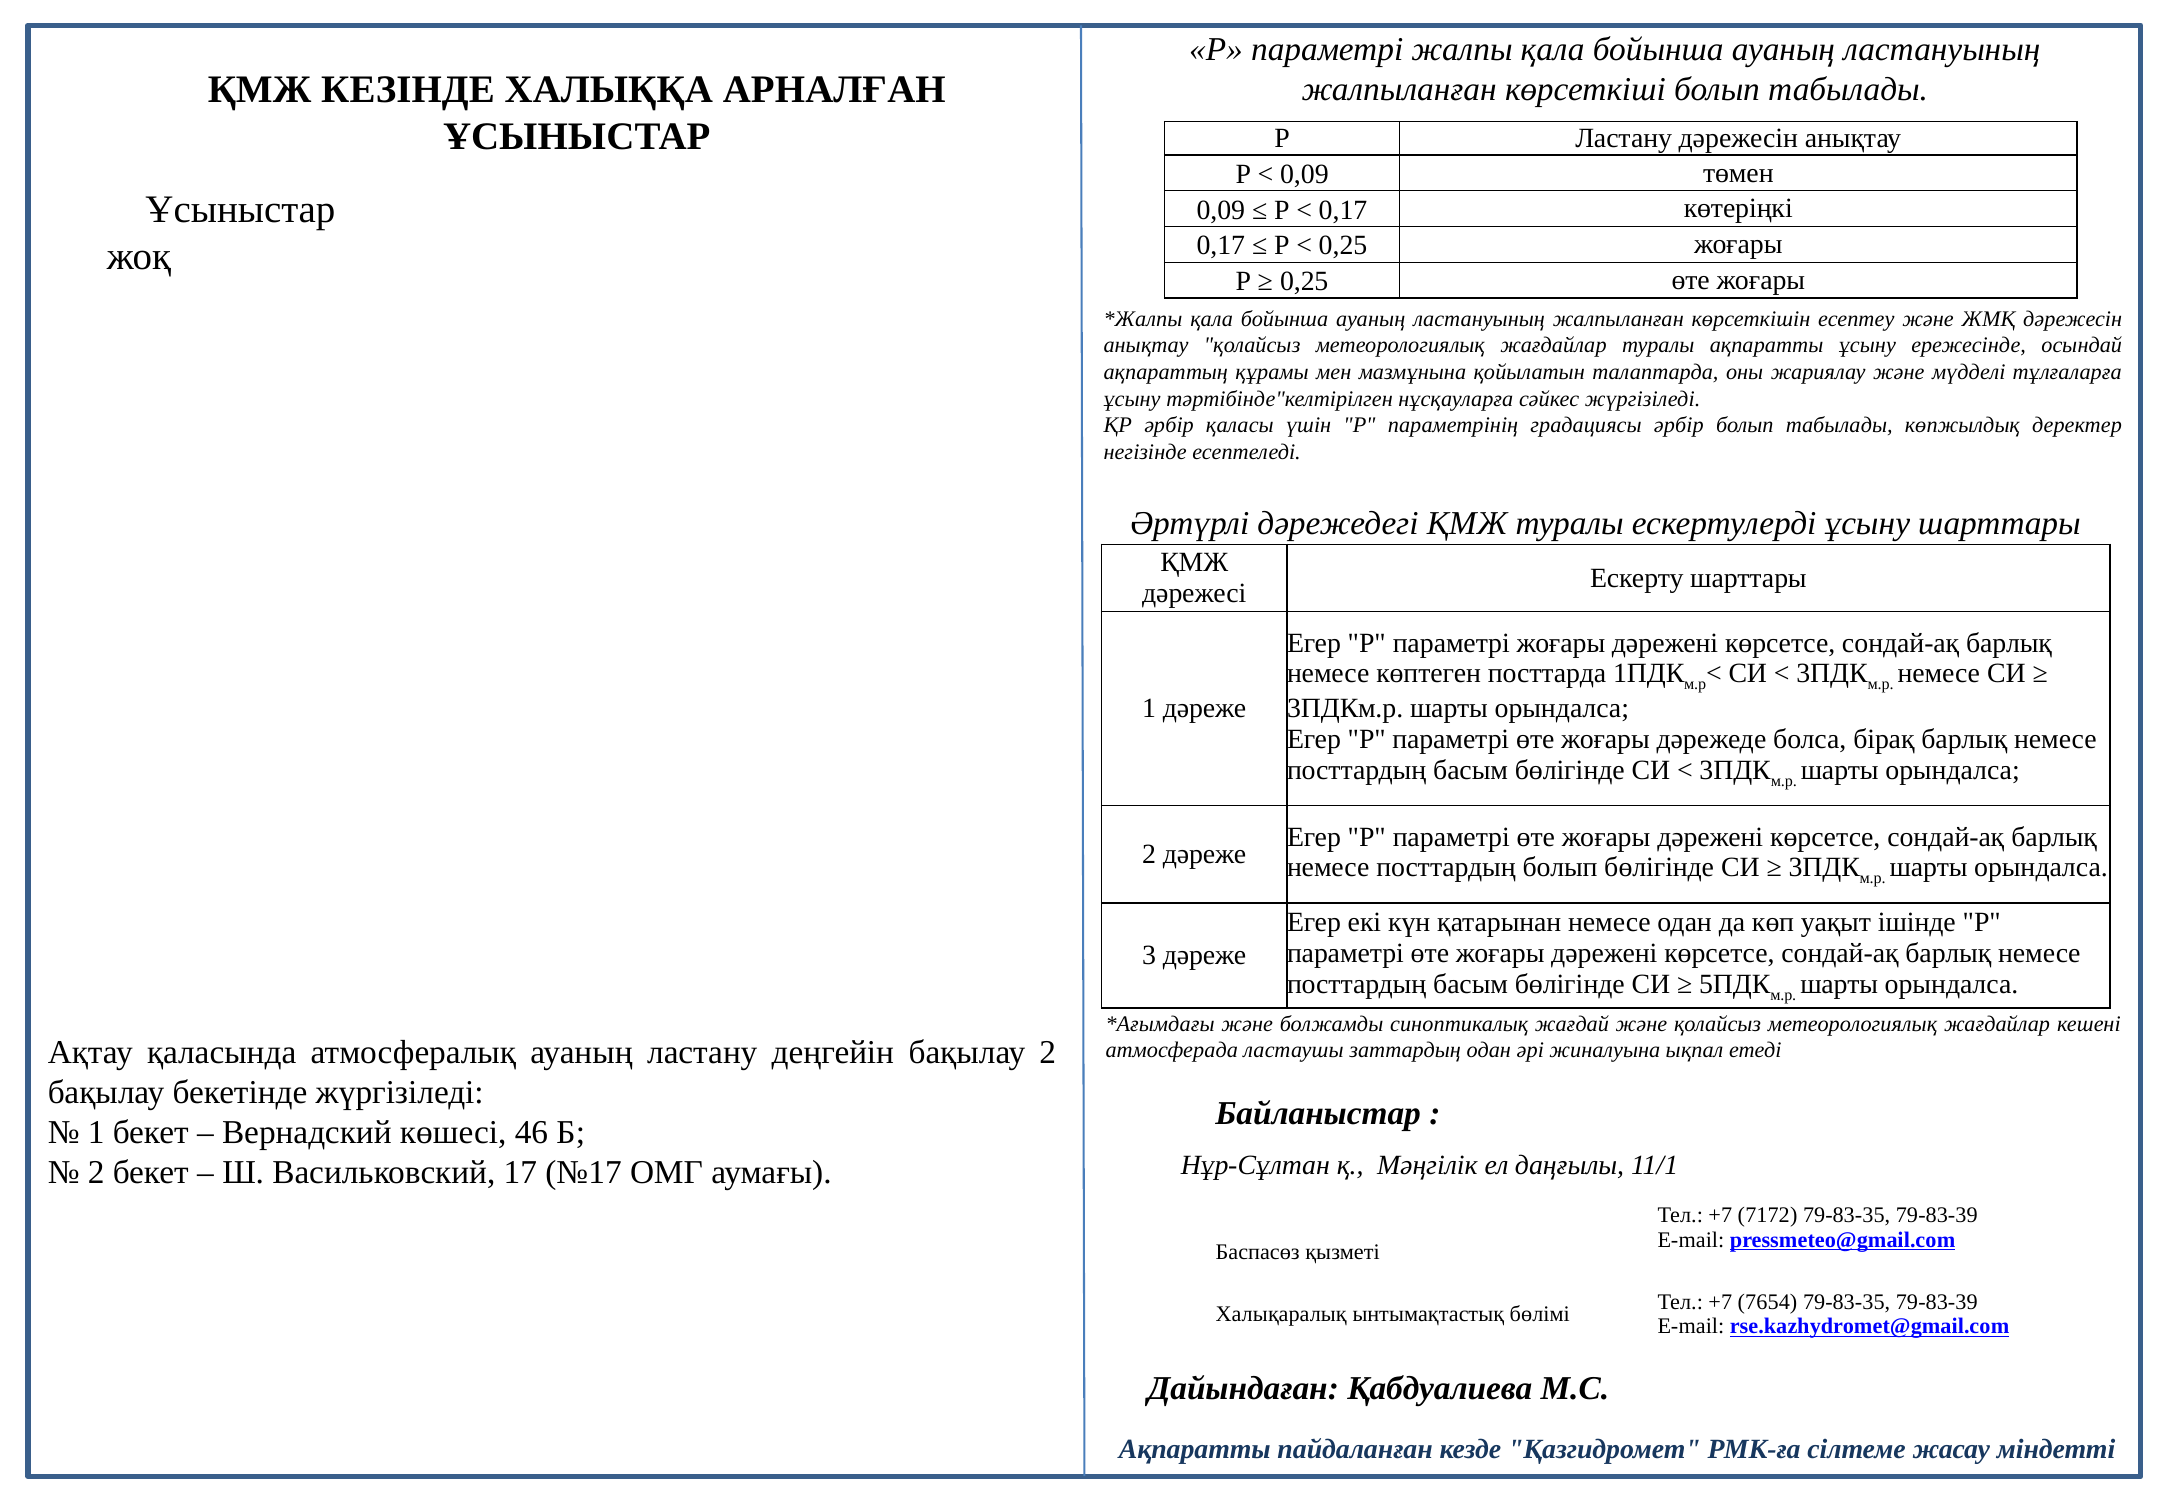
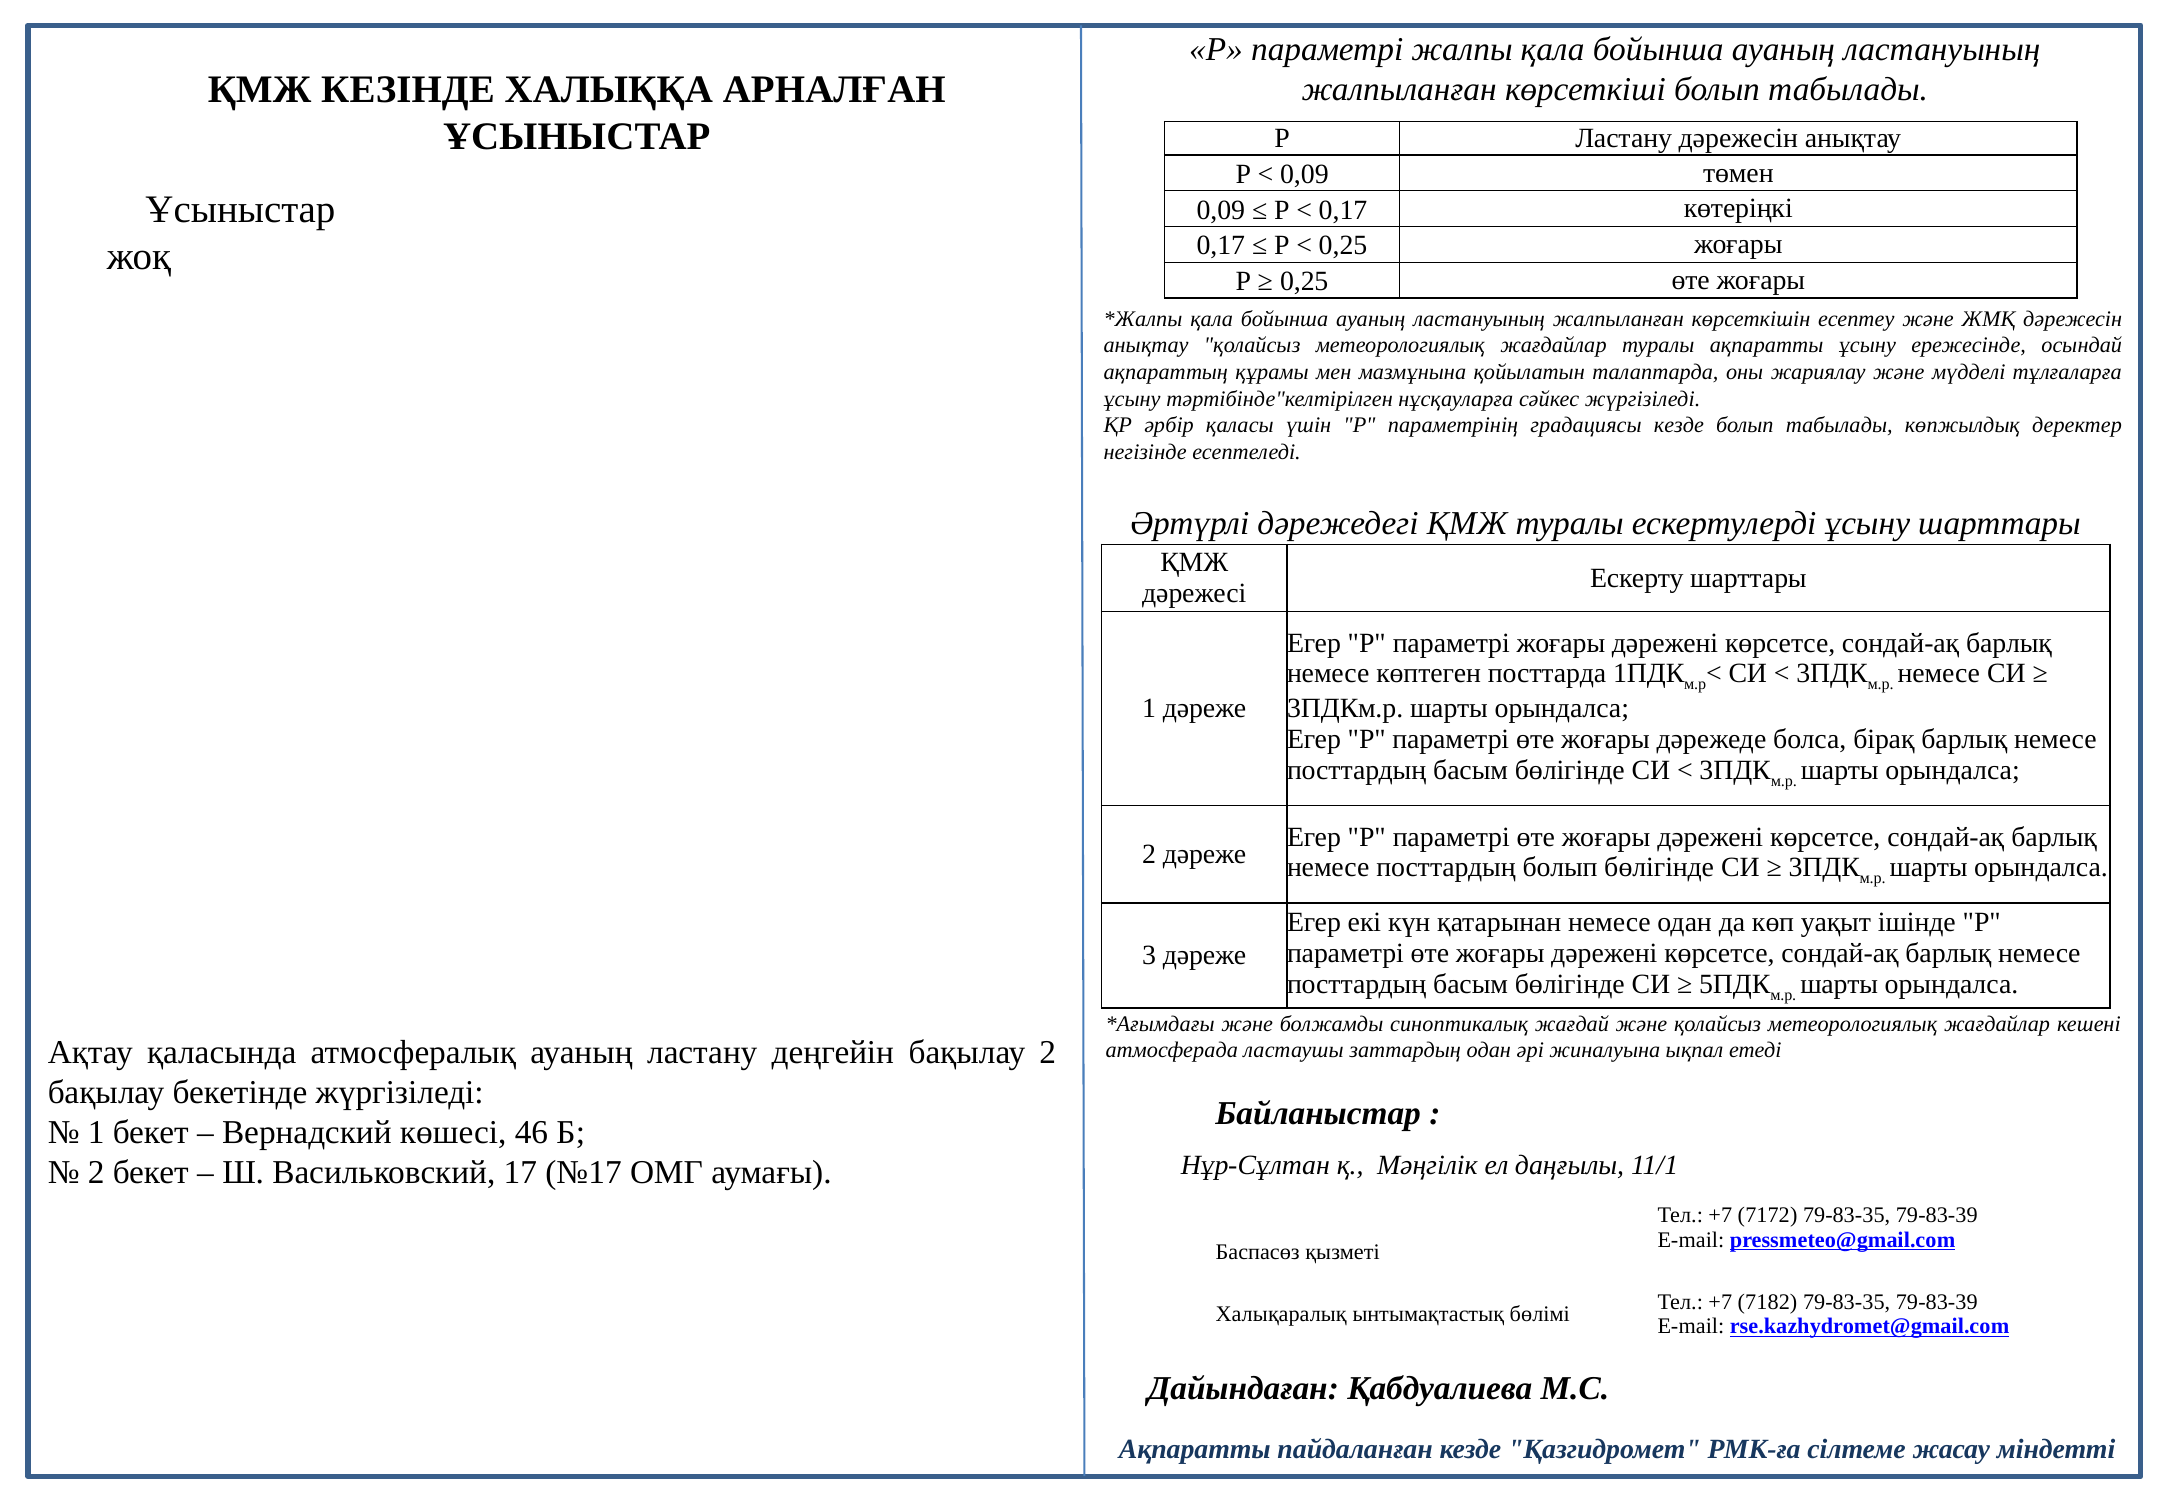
градациясы әрбір: әрбір -> кезде
7654: 7654 -> 7182
